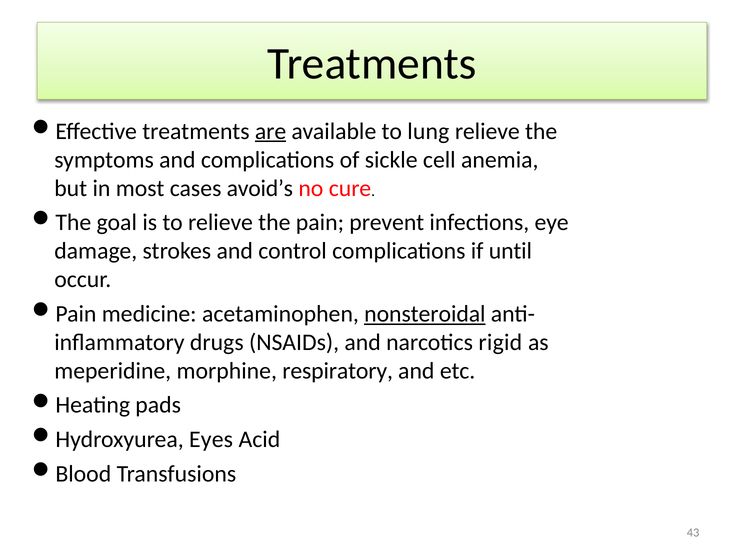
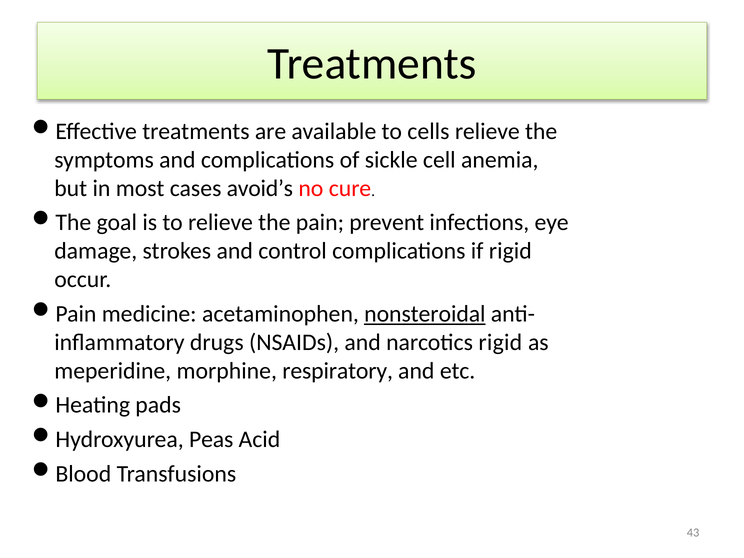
are underline: present -> none
lung: lung -> cells
if until: until -> rigid
Eyes: Eyes -> Peas
